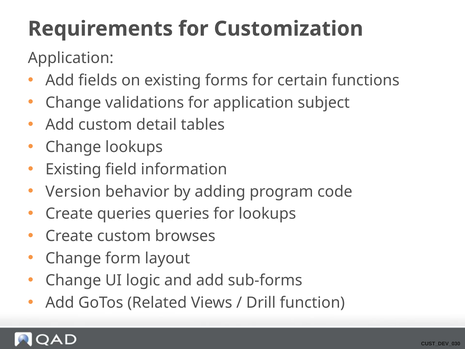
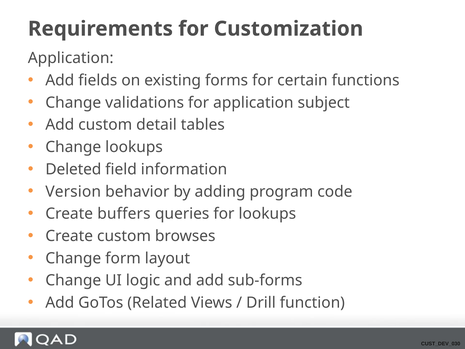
Existing at (73, 169): Existing -> Deleted
Create queries: queries -> buffers
